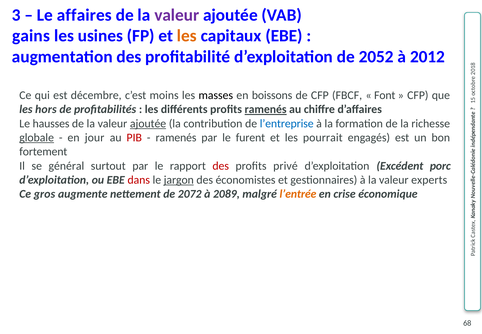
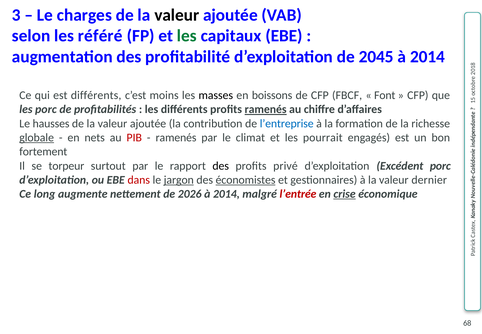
affaires: affaires -> charges
valeur at (177, 15) colour: purple -> black
gains: gains -> selon
usines: usines -> référé
les at (187, 36) colour: orange -> green
2052: 2052 -> 2045
2012 at (428, 57): 2012 -> 2014
est décembre: décembre -> différents
les hors: hors -> porc
ajoutée at (148, 123) underline: present -> none
jour: jour -> nets
furent: furent -> climat
général: général -> torpeur
des at (221, 166) colour: red -> black
économistes underline: none -> present
experts: experts -> dernier
gros: gros -> long
2072: 2072 -> 2026
2089 at (226, 194): 2089 -> 2014
l’entrée colour: orange -> red
crise underline: none -> present
